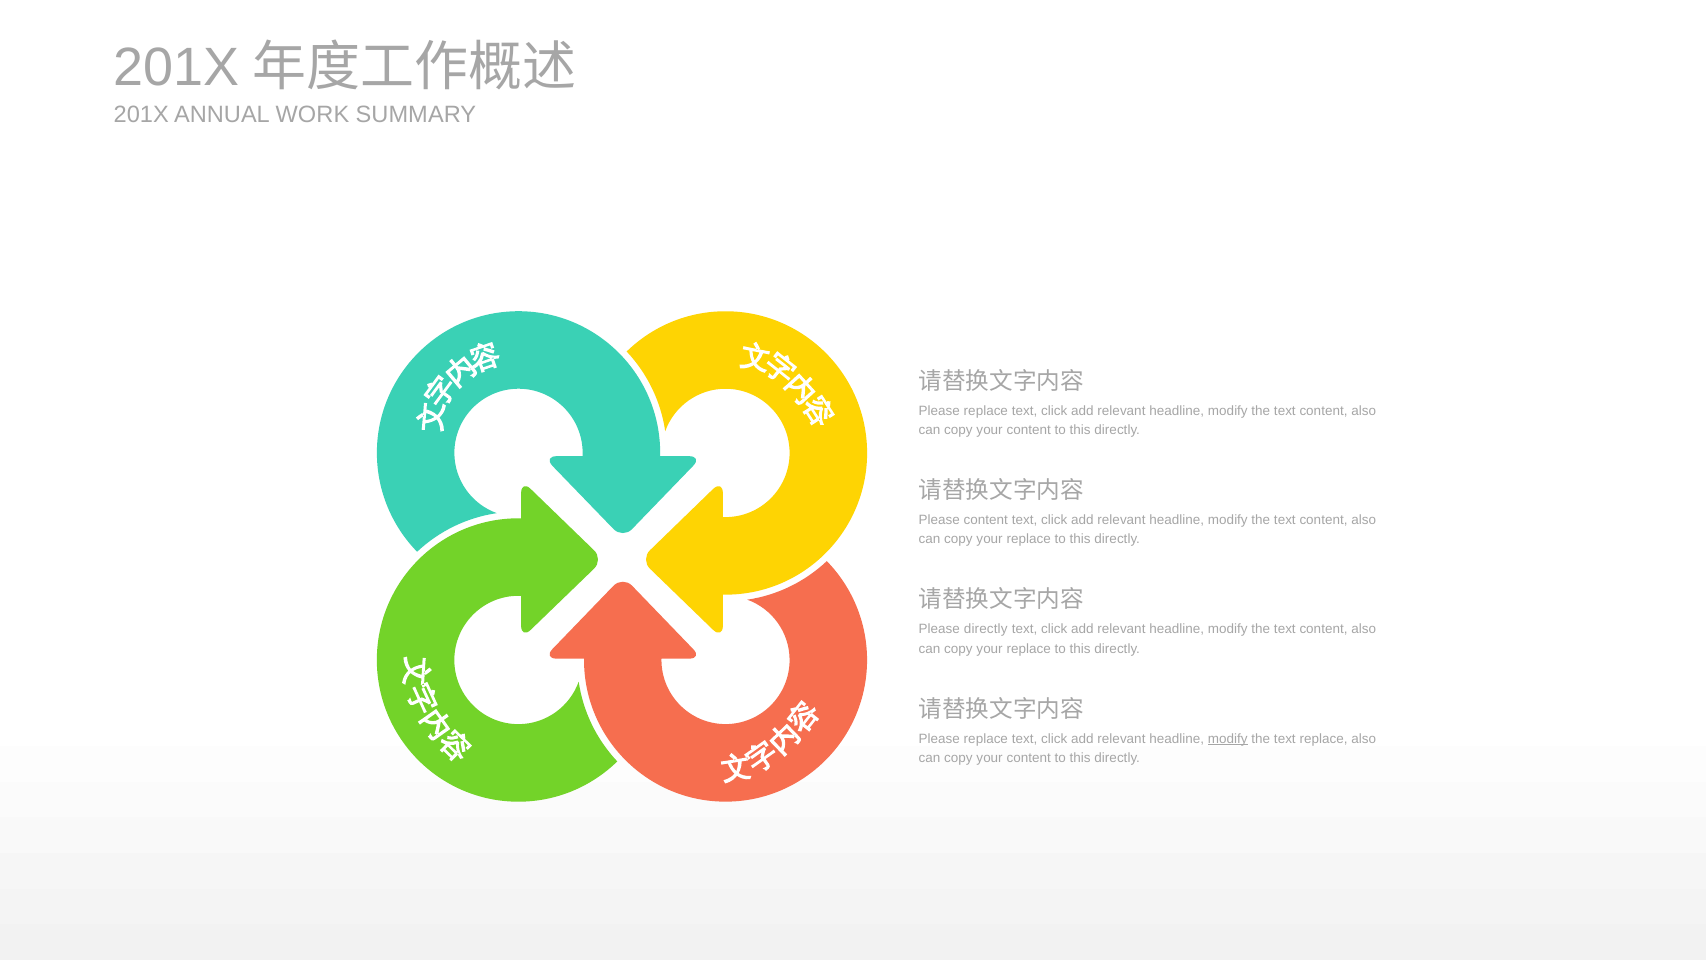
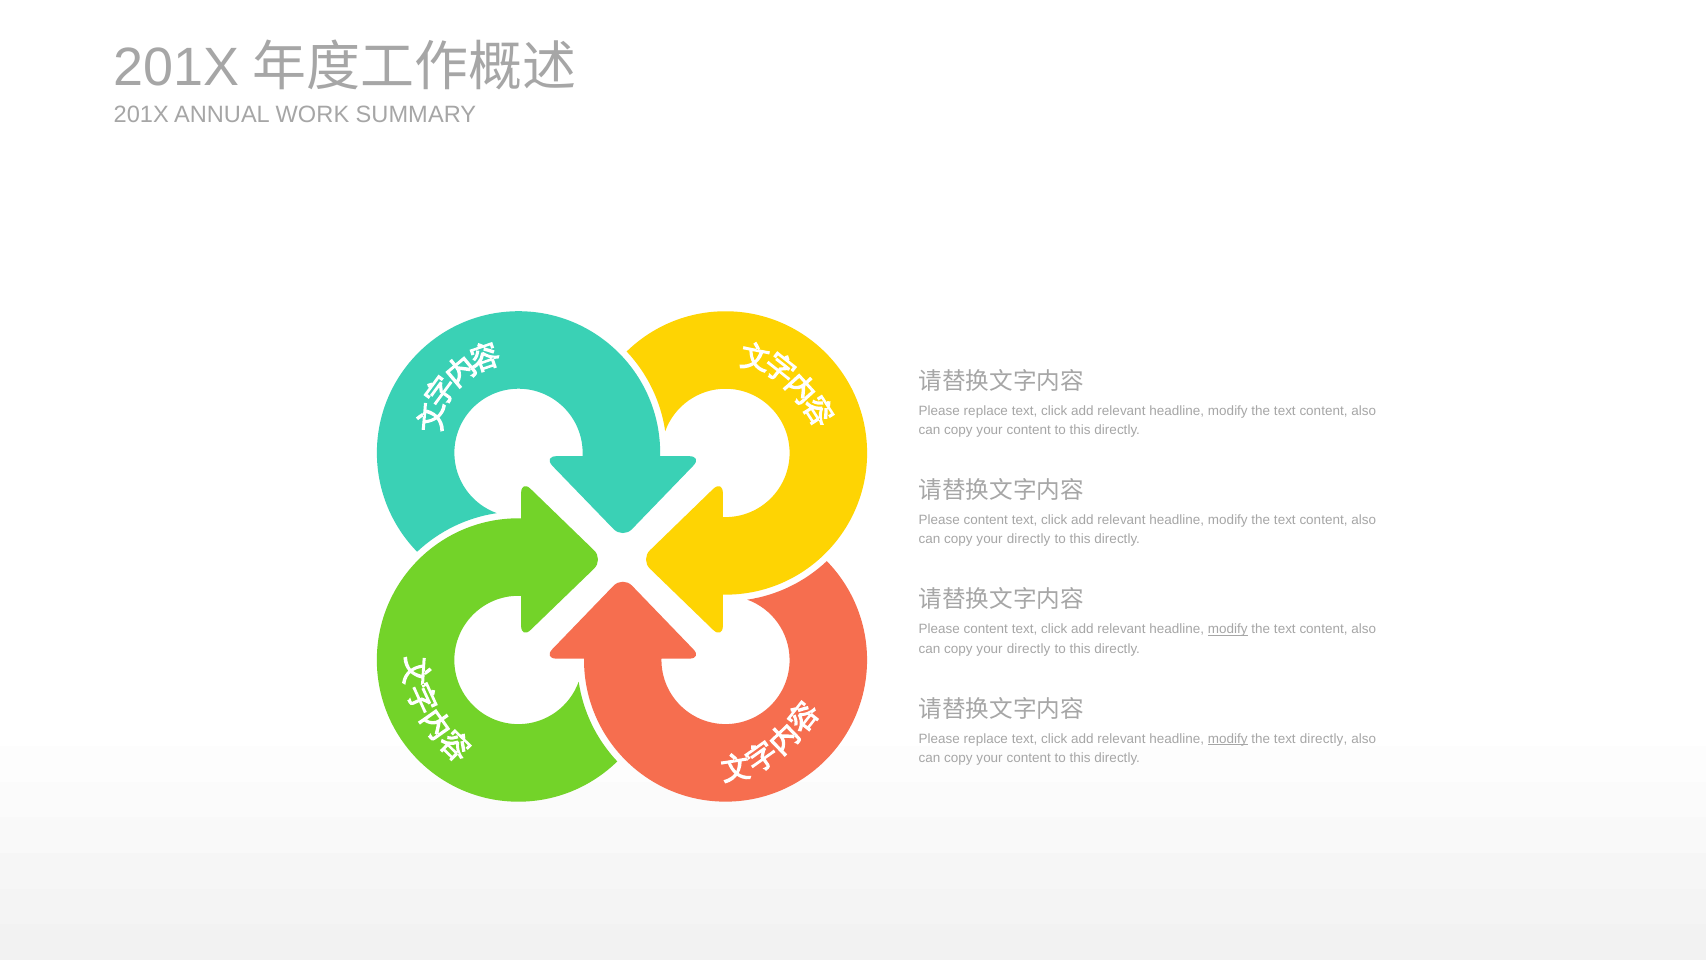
replace at (1029, 539): replace -> directly
directly at (986, 629): directly -> content
modify at (1228, 629) underline: none -> present
replace at (1029, 648): replace -> directly
text replace: replace -> directly
